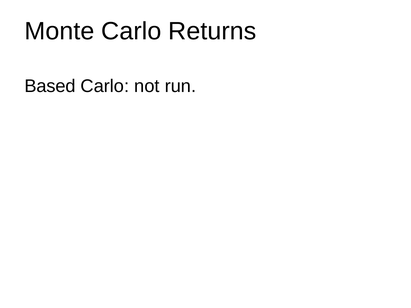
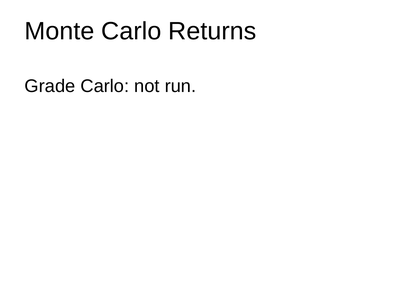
Based: Based -> Grade
